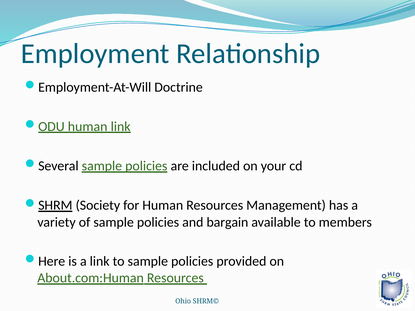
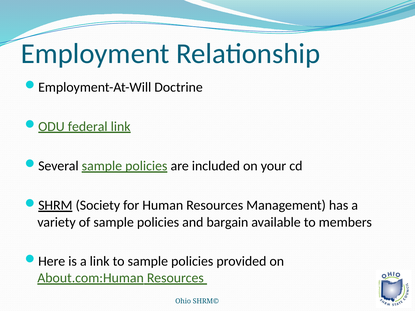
ODU human: human -> federal
